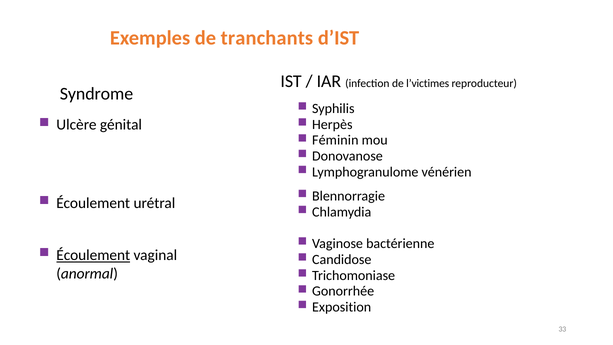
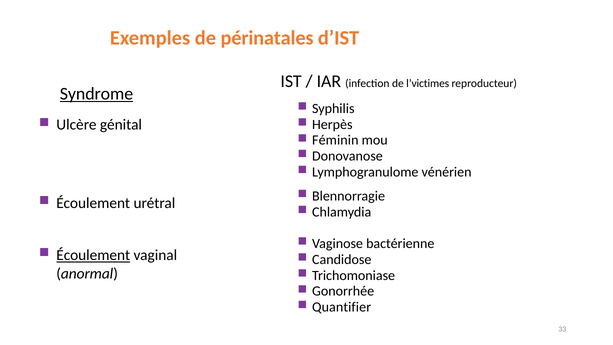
tranchants: tranchants -> périnatales
Syndrome underline: none -> present
Exposition: Exposition -> Quantifier
